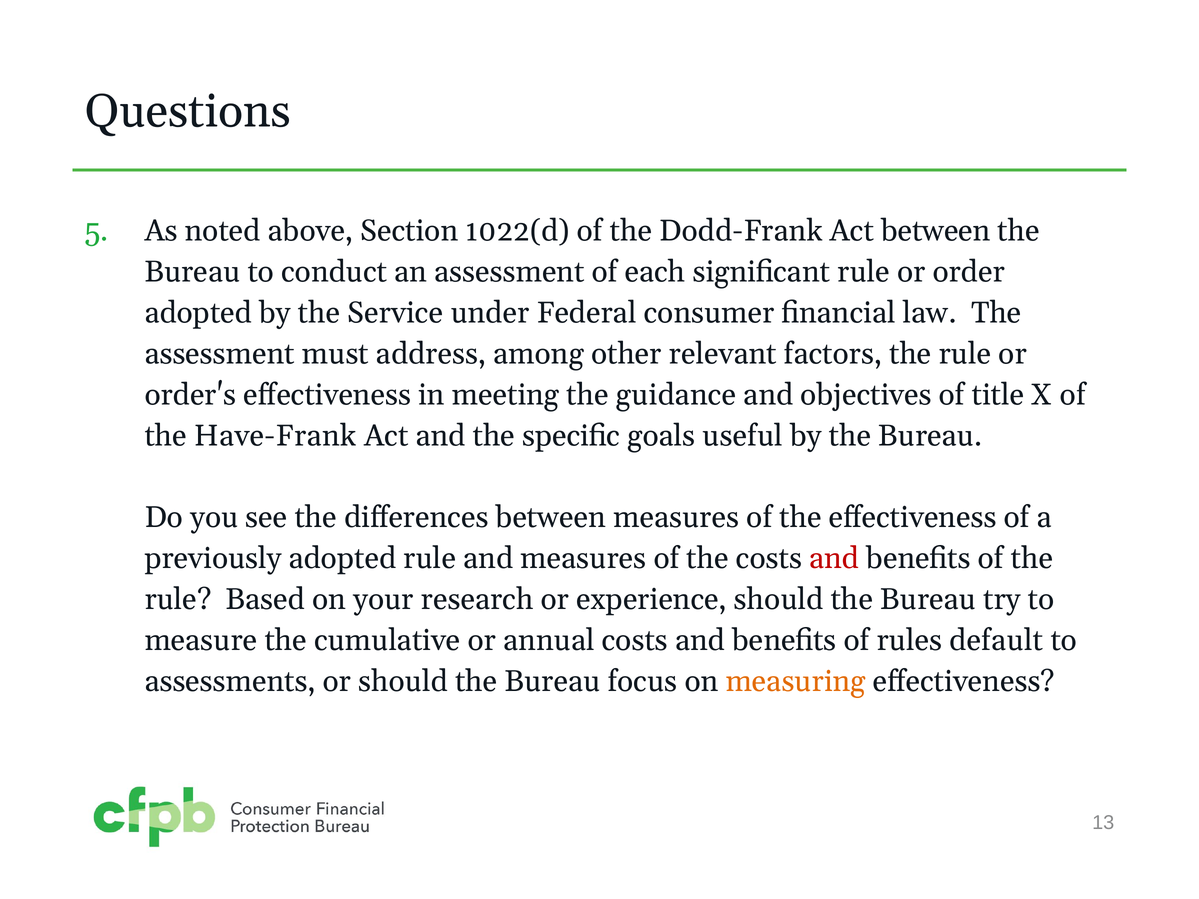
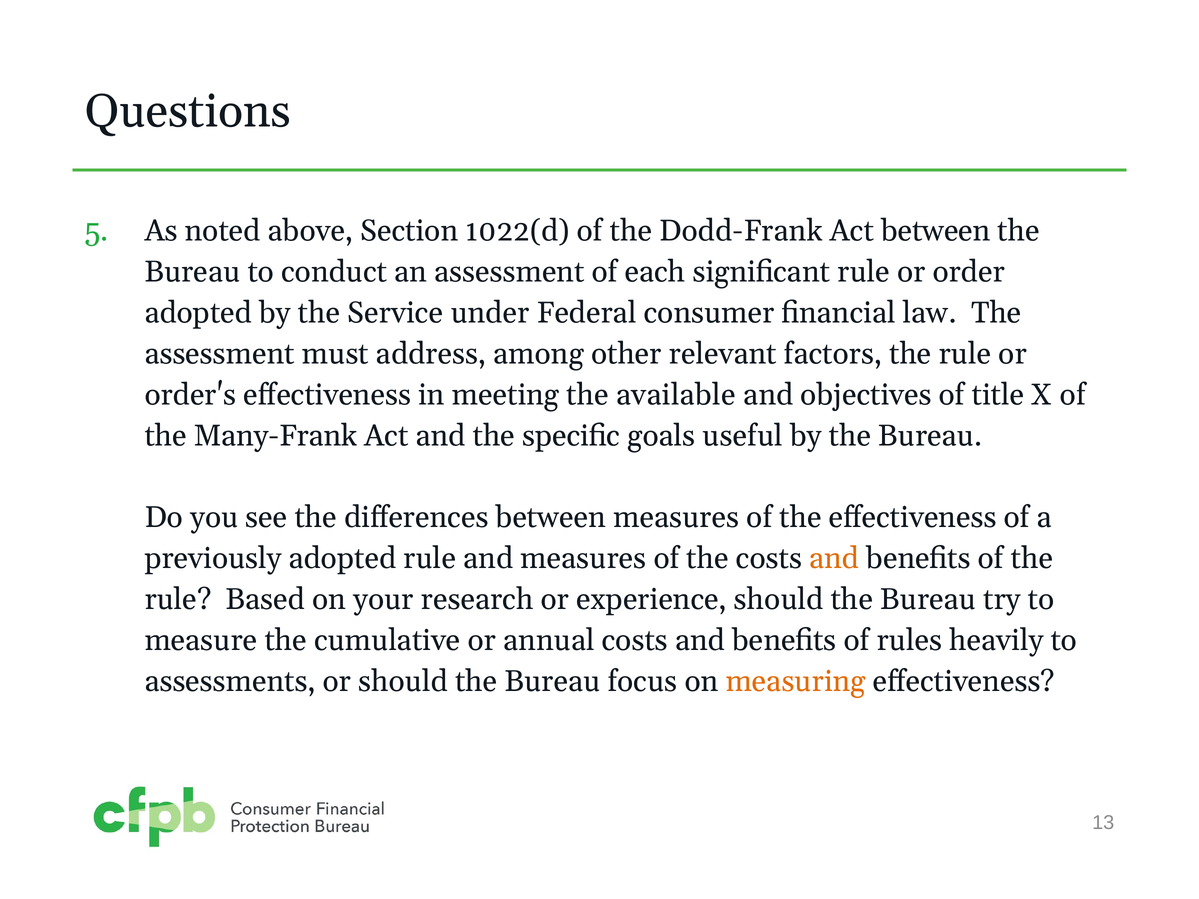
guidance: guidance -> available
Have-Frank: Have-Frank -> Many-Frank
and at (834, 559) colour: red -> orange
default: default -> heavily
